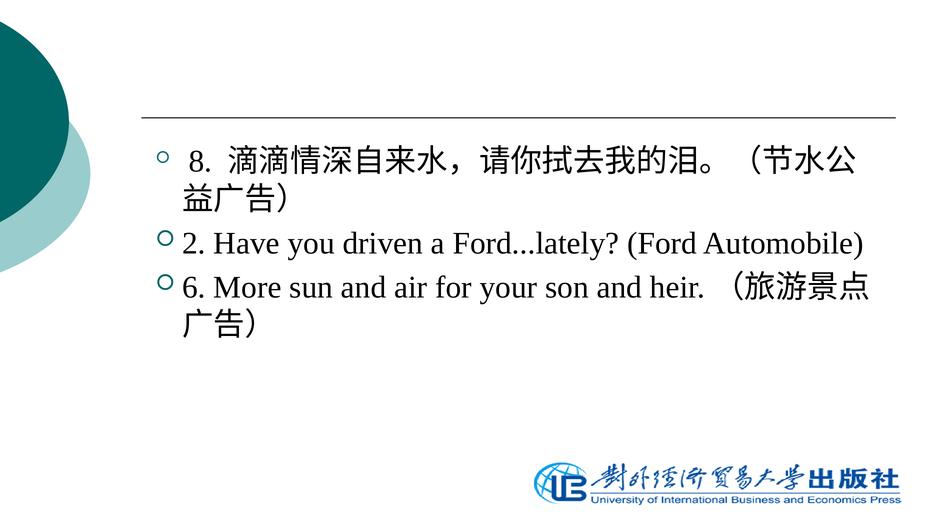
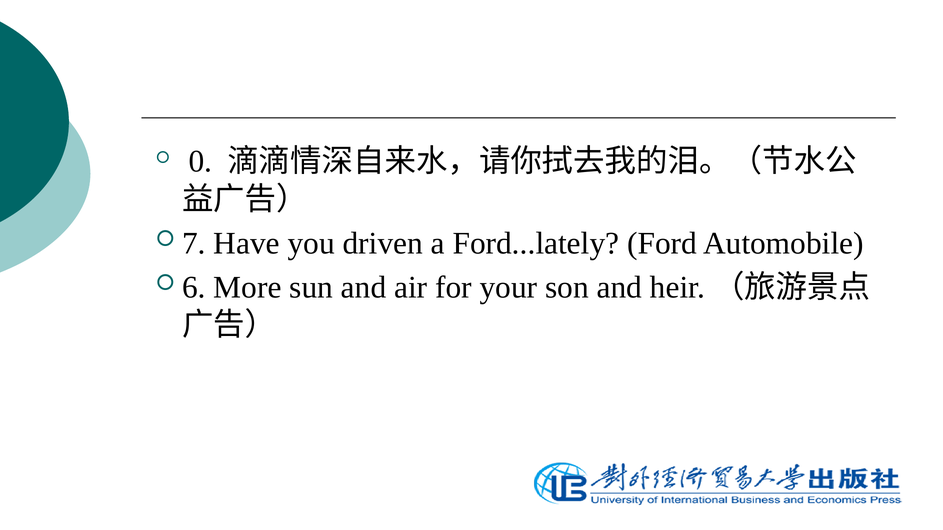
8: 8 -> 0
2: 2 -> 7
